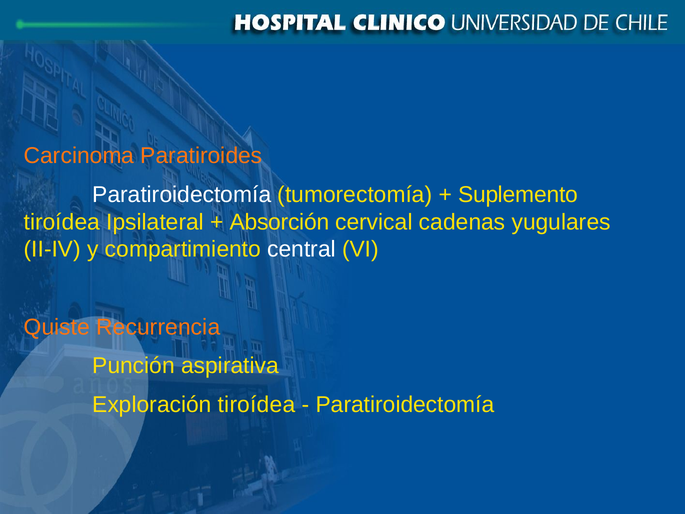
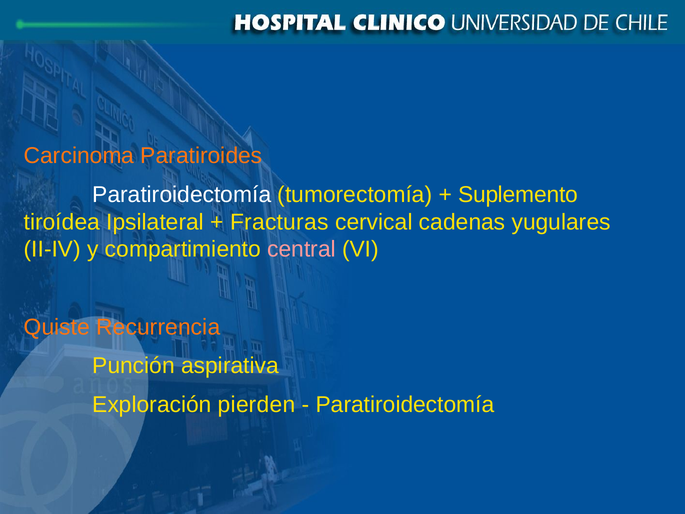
Absorción: Absorción -> Fracturas
central colour: white -> pink
Exploración tiroídea: tiroídea -> pierden
